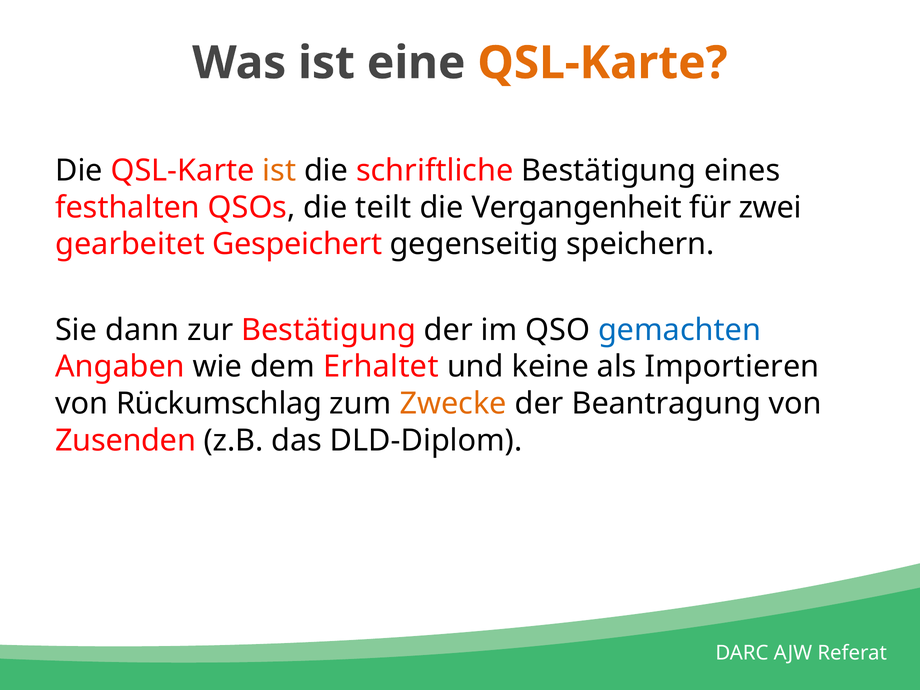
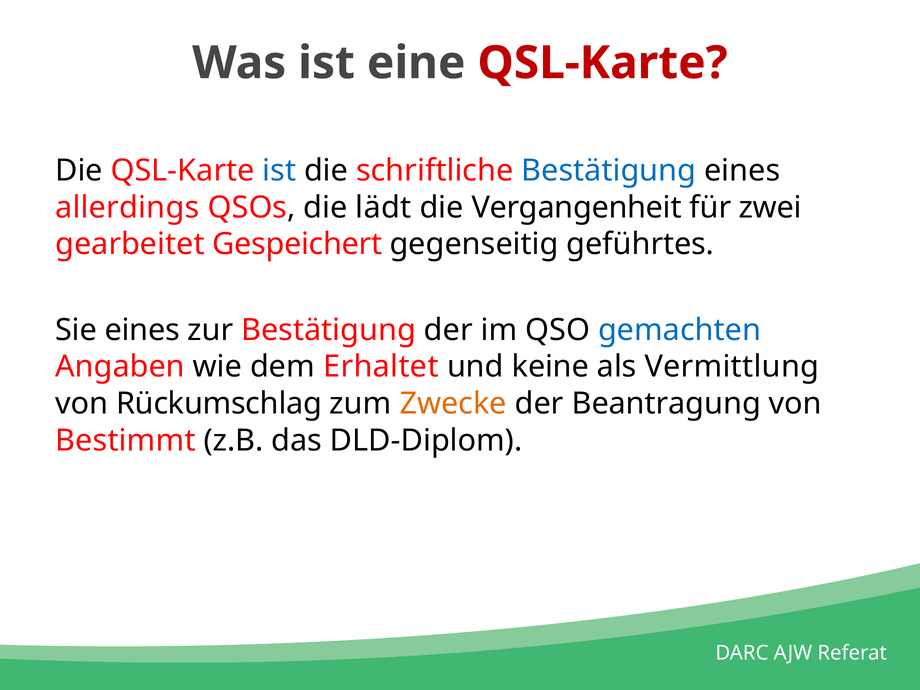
QSL-Karte at (603, 63) colour: orange -> red
ist at (279, 171) colour: orange -> blue
Bestätigung at (609, 171) colour: black -> blue
festhalten: festhalten -> allerdings
teilt: teilt -> lädt
speichern: speichern -> geführtes
Sie dann: dann -> eines
Importieren: Importieren -> Vermittlung
Zusenden: Zusenden -> Bestimmt
